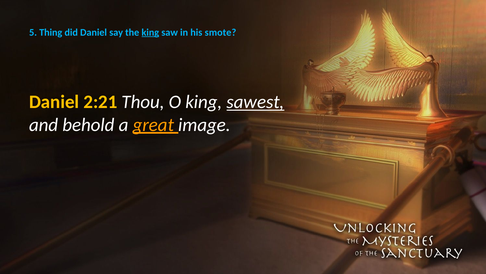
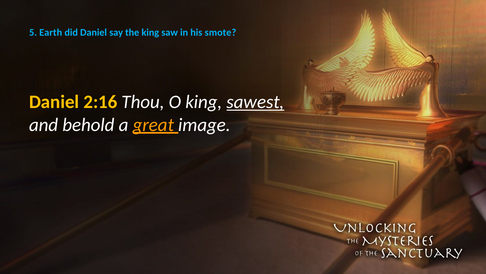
Thing: Thing -> Earth
king at (150, 32) underline: present -> none
2:21: 2:21 -> 2:16
